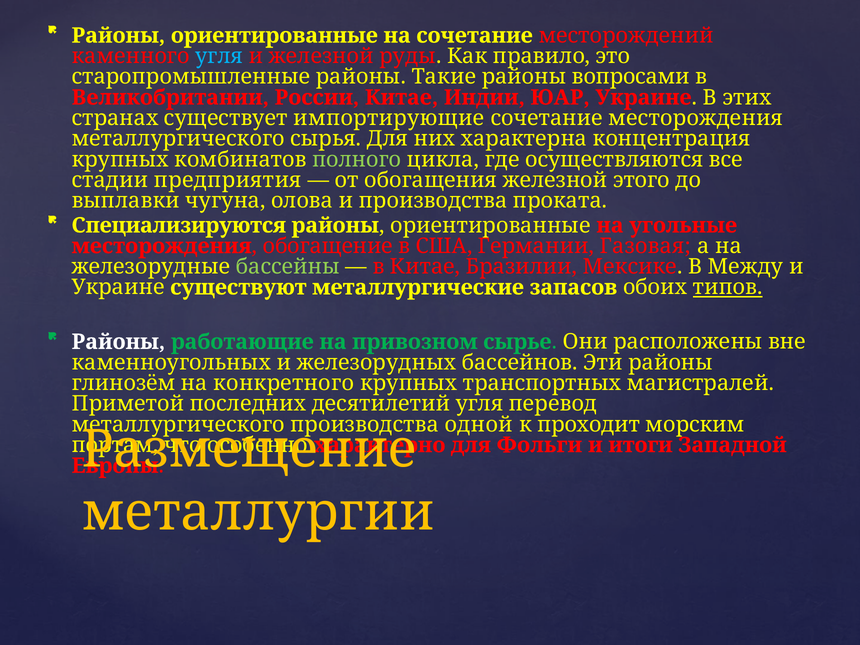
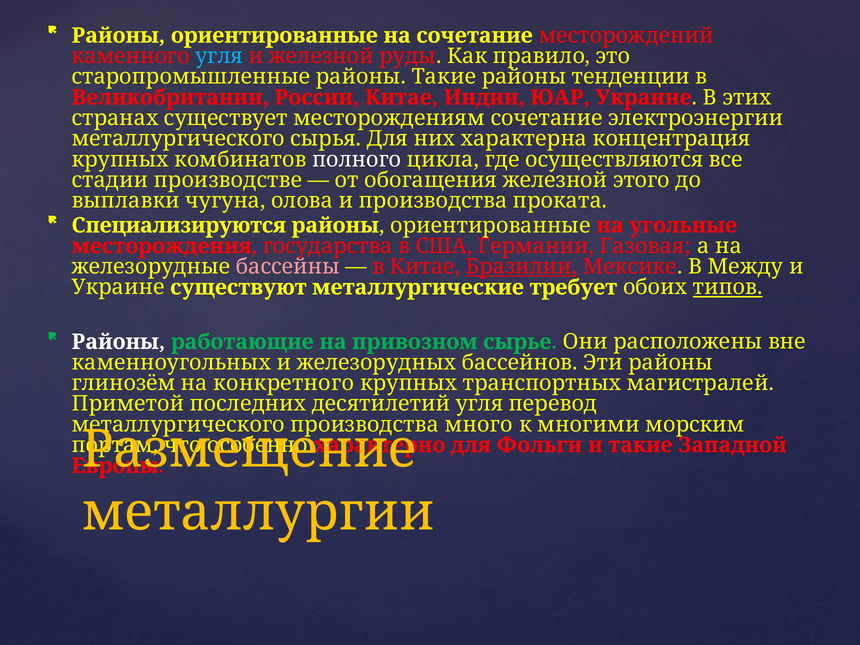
вопросами: вопросами -> тенденции
импортирующие: импортирующие -> месторождениям
сочетание месторождения: месторождения -> электроэнергии
полного colour: light green -> white
предприятия: предприятия -> производстве
обогащение: обогащение -> государства
бассейны colour: light green -> pink
Бразилии underline: none -> present
запасов: запасов -> требует
одной: одной -> много
проходит: проходит -> многими
и итоги: итоги -> такие
